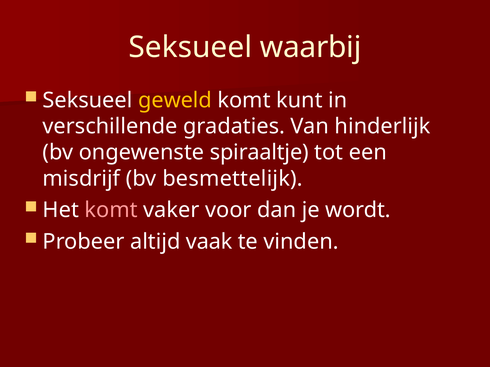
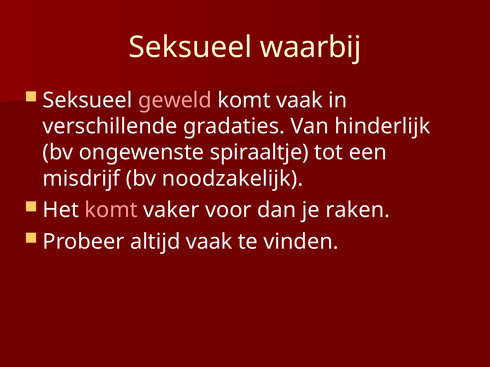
geweld colour: yellow -> pink
komt kunt: kunt -> vaak
besmettelijk: besmettelijk -> noodzakelijk
wordt: wordt -> raken
